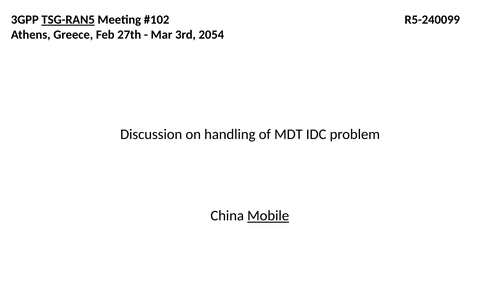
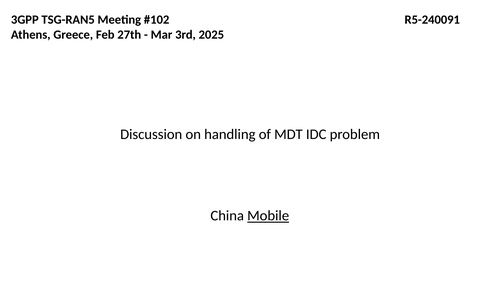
TSG-RAN5 underline: present -> none
R5-240099: R5-240099 -> R5-240091
2054: 2054 -> 2025
